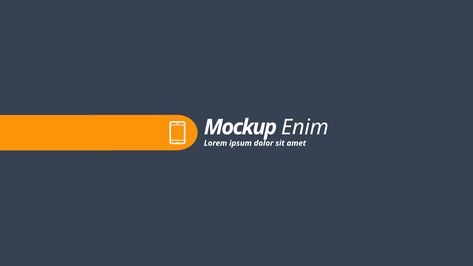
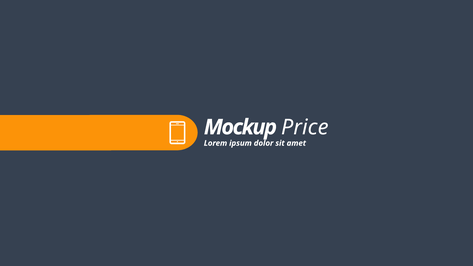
Enim: Enim -> Price
